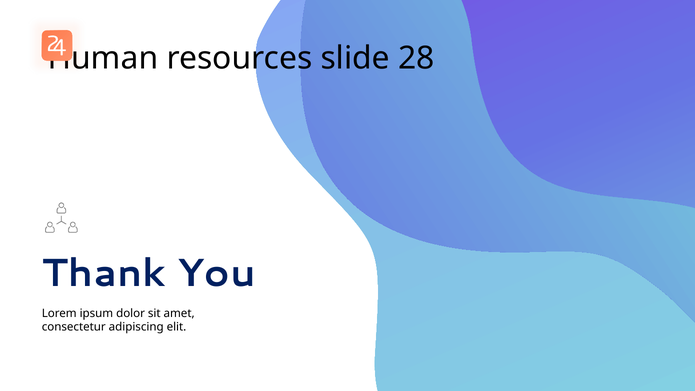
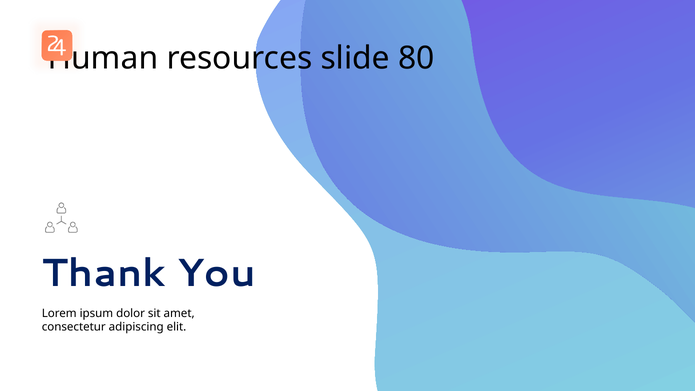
28: 28 -> 80
